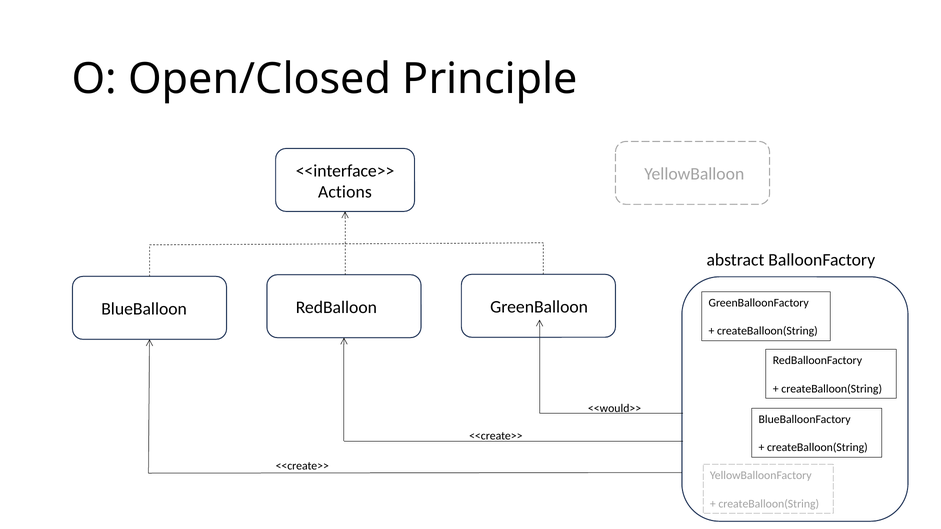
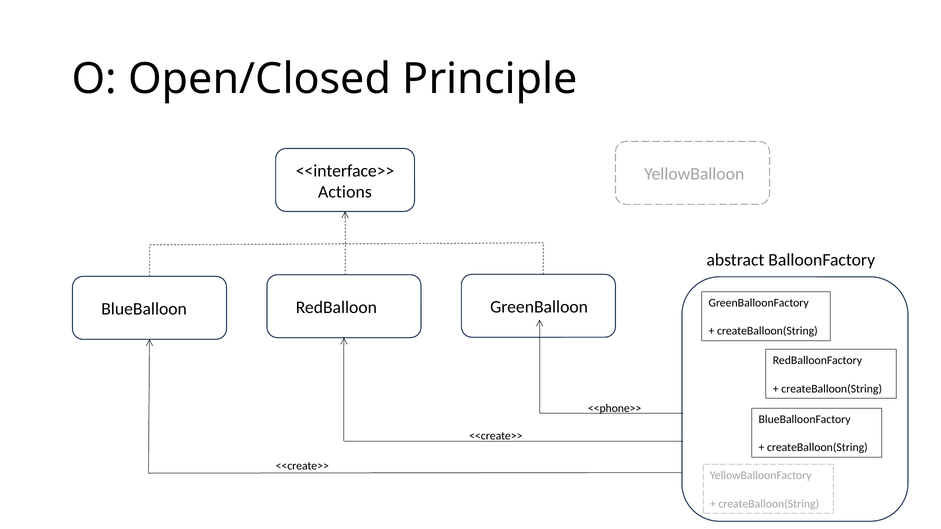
<<would>>: <<would>> -> <<phone>>
